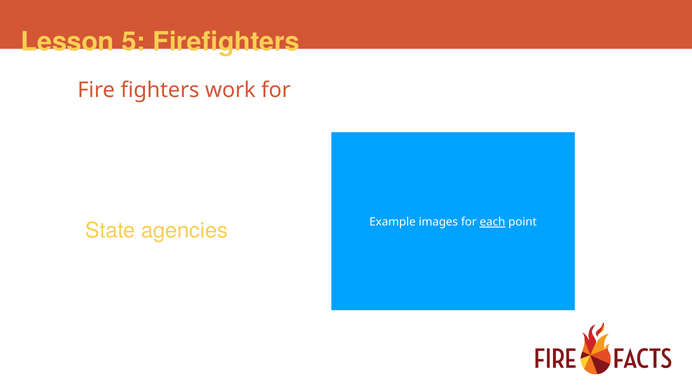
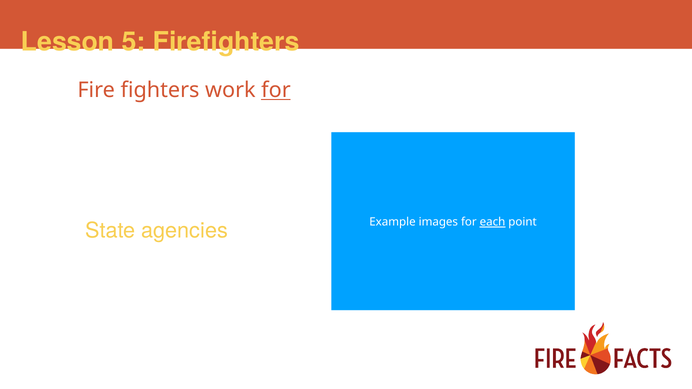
for at (276, 90) underline: none -> present
